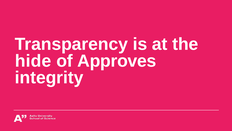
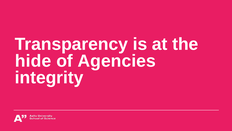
Approves: Approves -> Agencies
